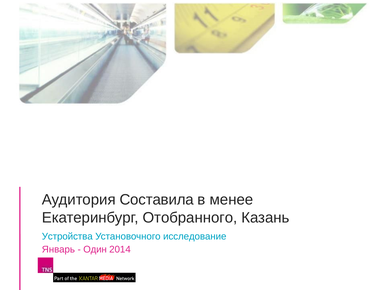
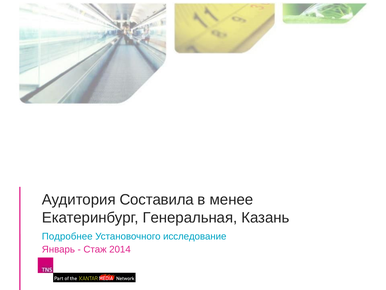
Отобранного: Отобранного -> Генеральная
Устройства: Устройства -> Подробнее
Один: Один -> Стаж
